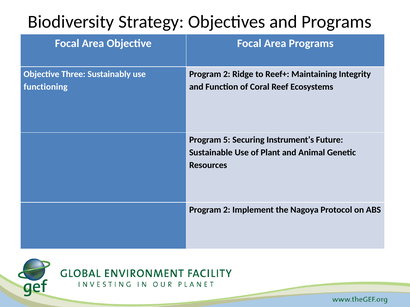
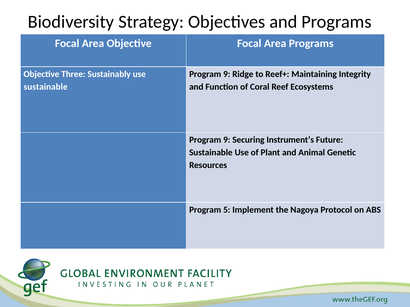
2 at (227, 74): 2 -> 9
functioning at (46, 87): functioning -> sustainable
5 at (227, 140): 5 -> 9
2 at (227, 210): 2 -> 5
